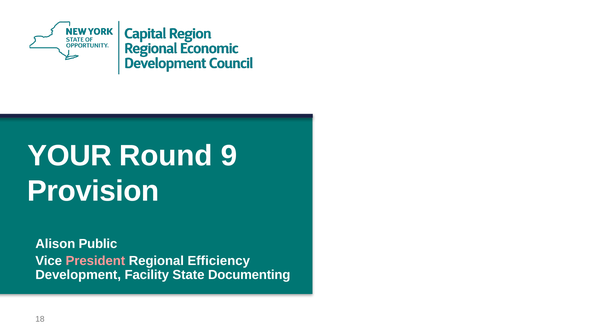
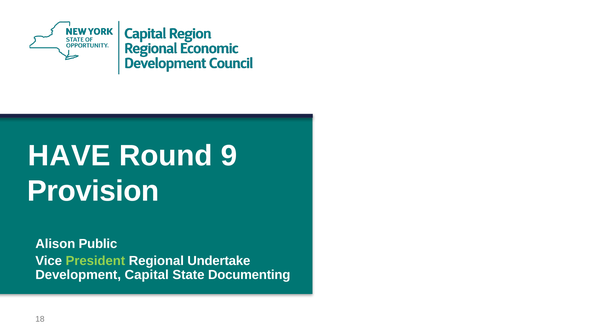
YOUR: YOUR -> HAVE
President colour: pink -> light green
Efficiency: Efficiency -> Undertake
Facility: Facility -> Capital
